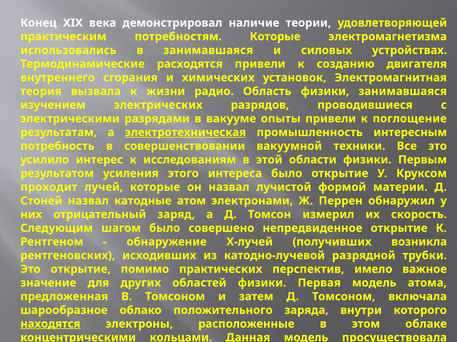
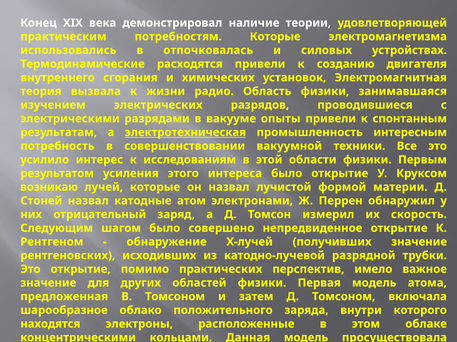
в занимавшаяся: занимавшаяся -> отпочковалась
поглощение: поглощение -> спонтанным
проходит: проходит -> возникаю
получивших возникла: возникла -> значение
находятся underline: present -> none
